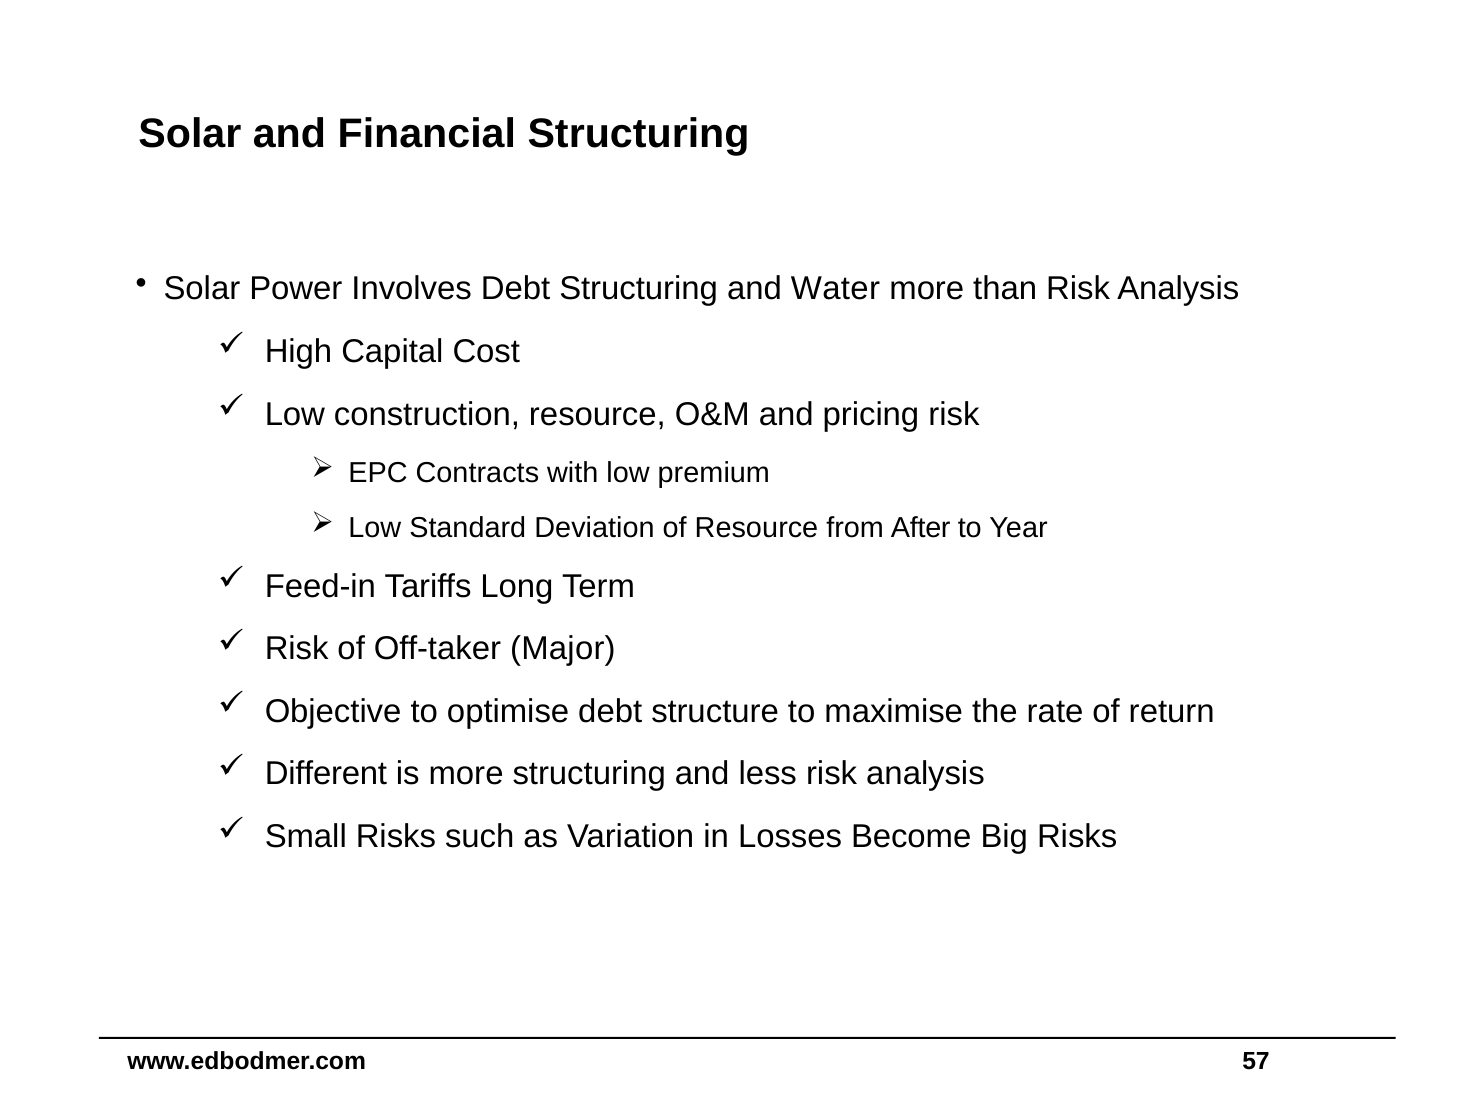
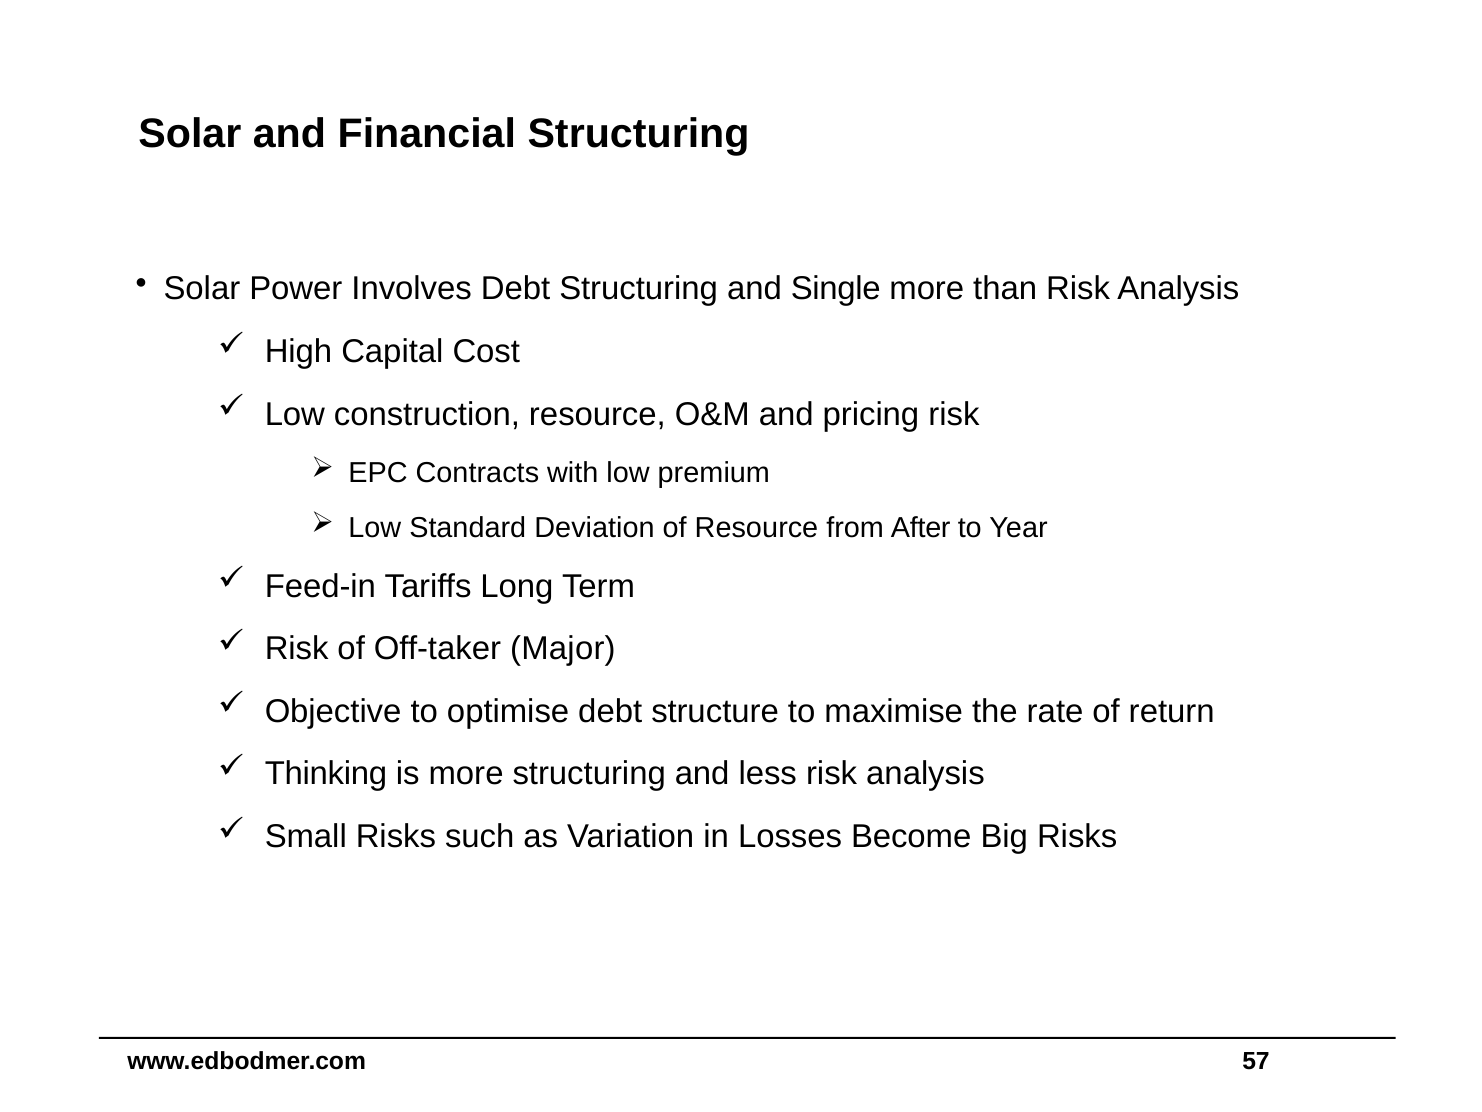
Water: Water -> Single
Different: Different -> Thinking
